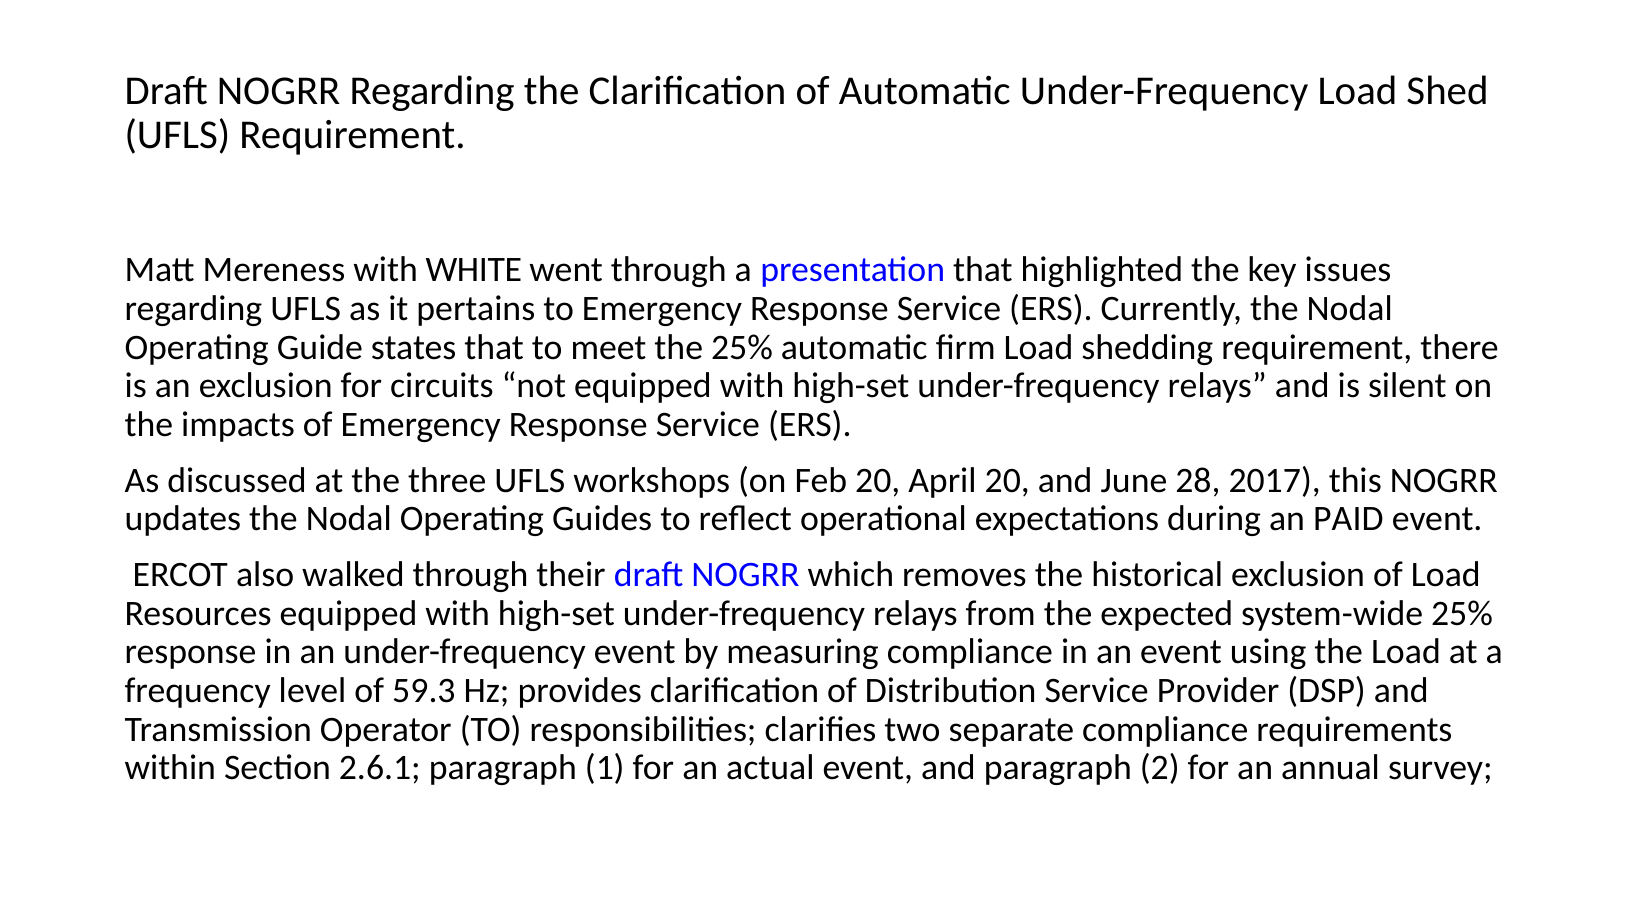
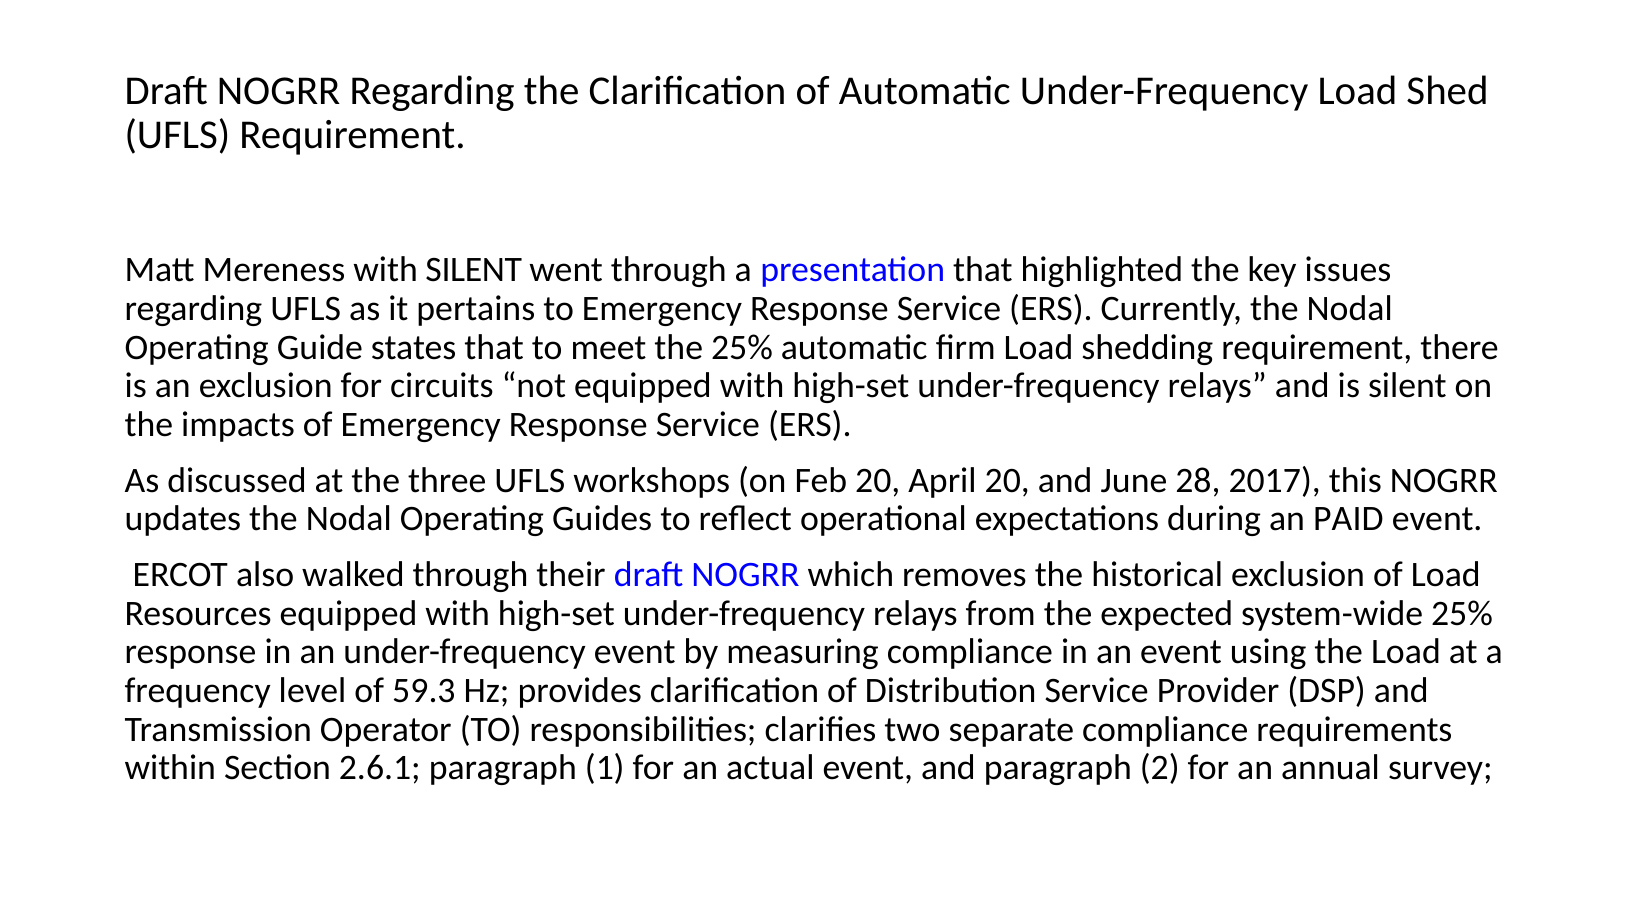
with WHITE: WHITE -> SILENT
